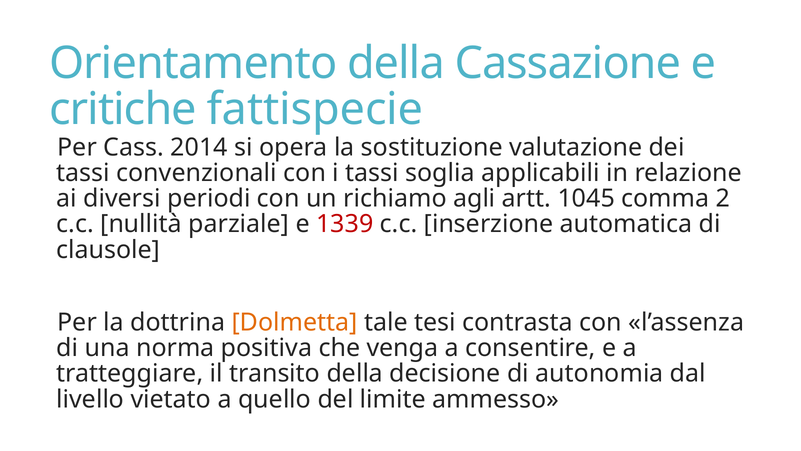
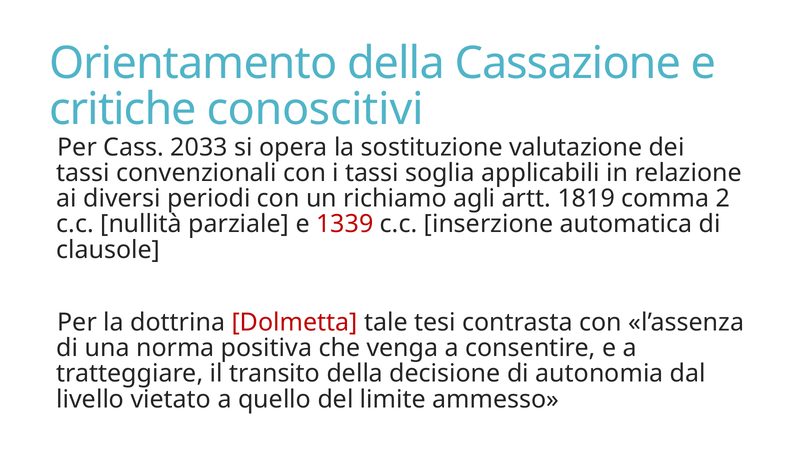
fattispecie: fattispecie -> conoscitivi
2014: 2014 -> 2033
1045: 1045 -> 1819
Dolmetta colour: orange -> red
